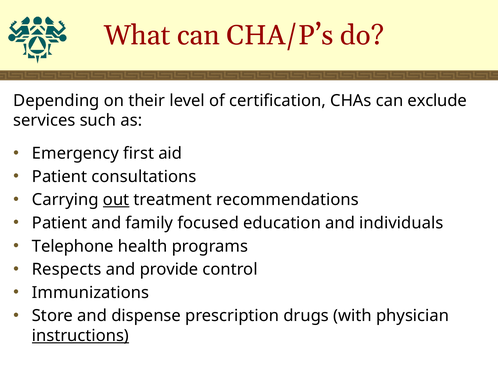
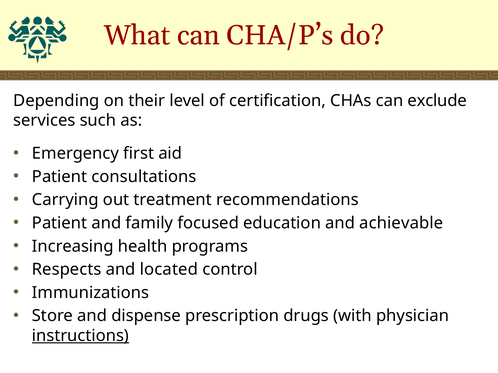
out underline: present -> none
individuals: individuals -> achievable
Telephone: Telephone -> Increasing
provide: provide -> located
